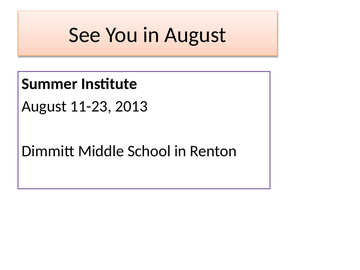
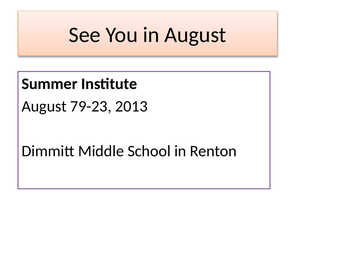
11-23: 11-23 -> 79-23
